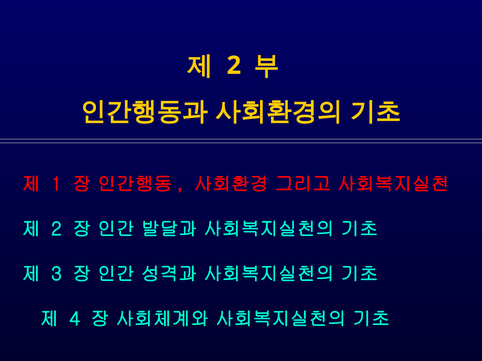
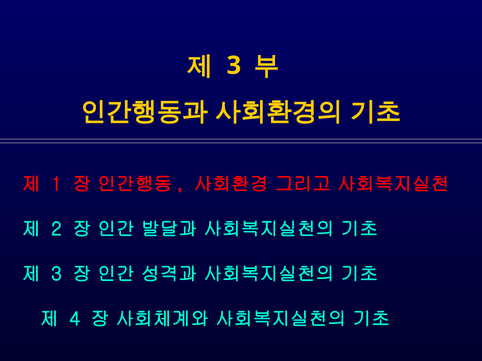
2 at (234, 66): 2 -> 3
